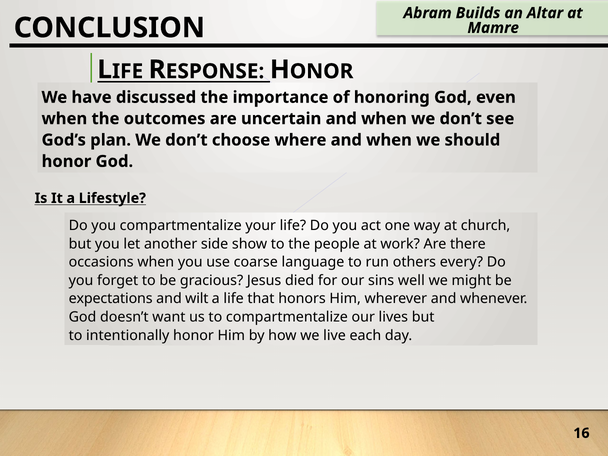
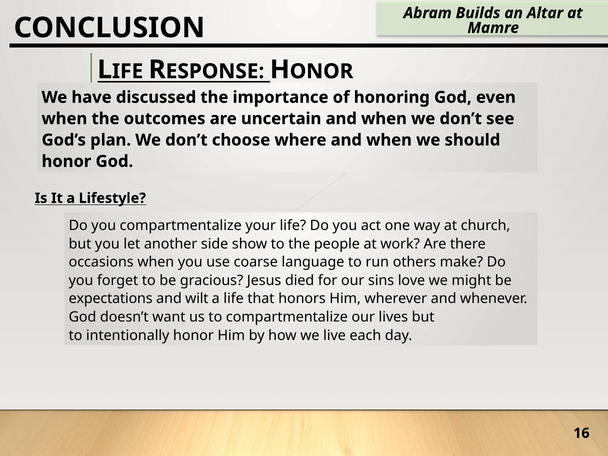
every: every -> make
well: well -> love
